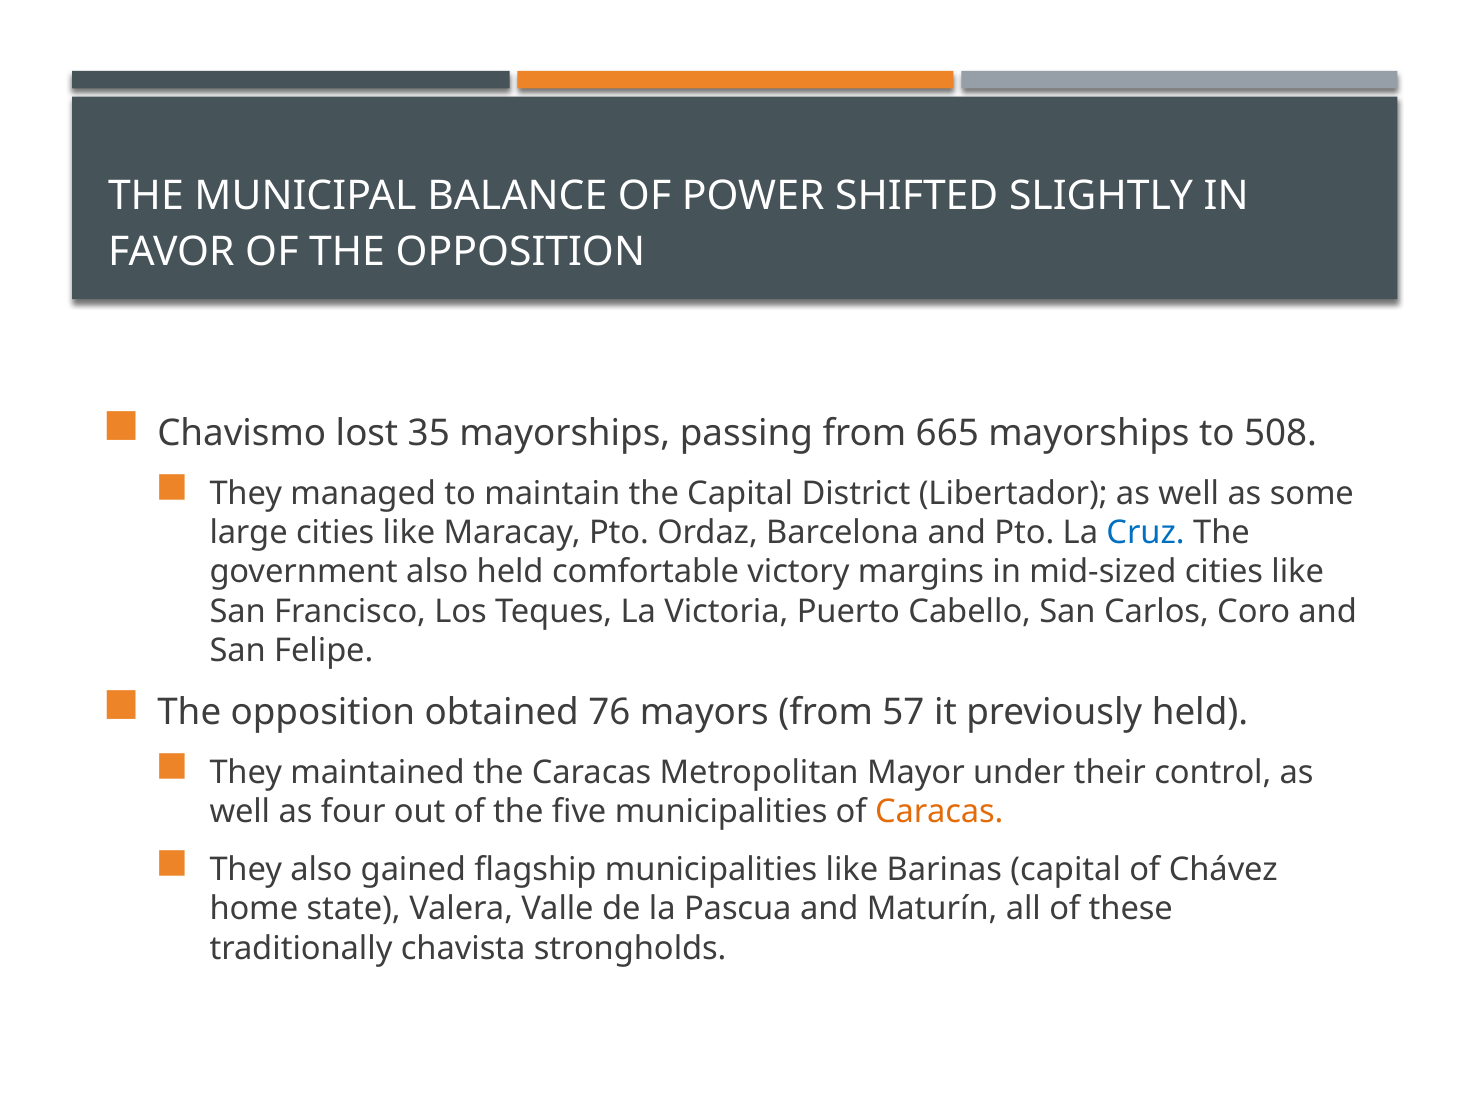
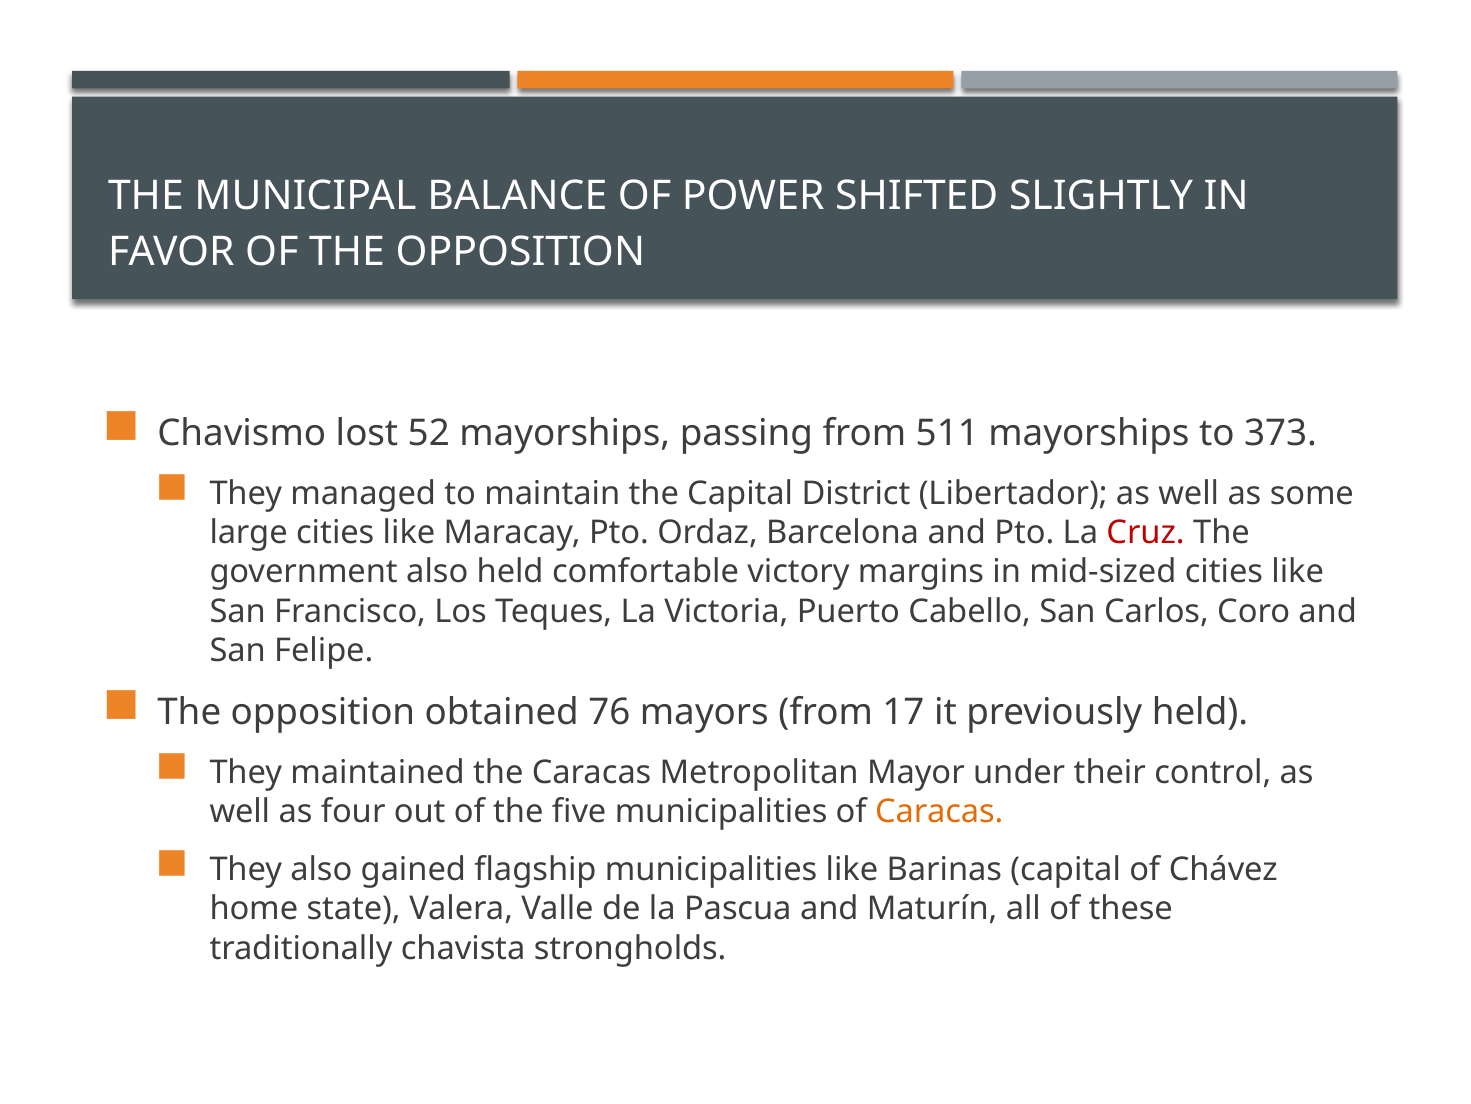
35: 35 -> 52
665: 665 -> 511
508: 508 -> 373
Cruz colour: blue -> red
57: 57 -> 17
